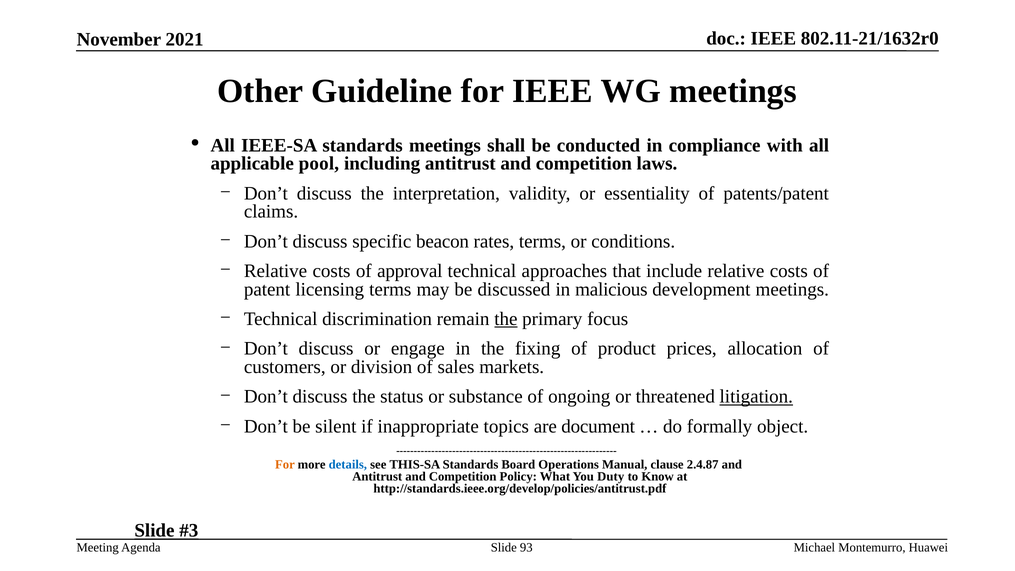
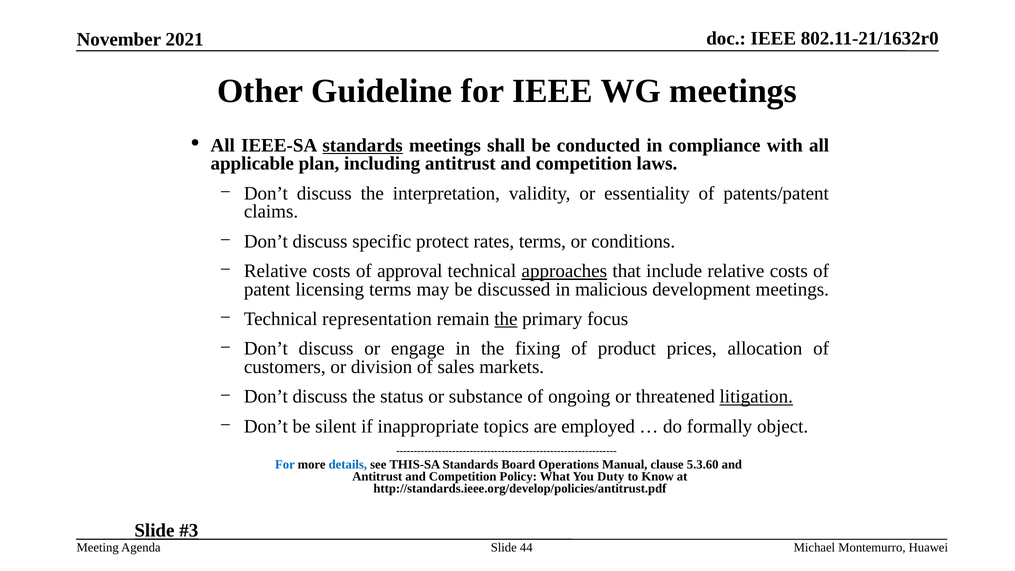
standards at (363, 145) underline: none -> present
pool: pool -> plan
beacon: beacon -> protect
approaches underline: none -> present
discrimination: discrimination -> representation
document: document -> employed
For at (285, 464) colour: orange -> blue
2.4.87: 2.4.87 -> 5.3.60
93: 93 -> 44
